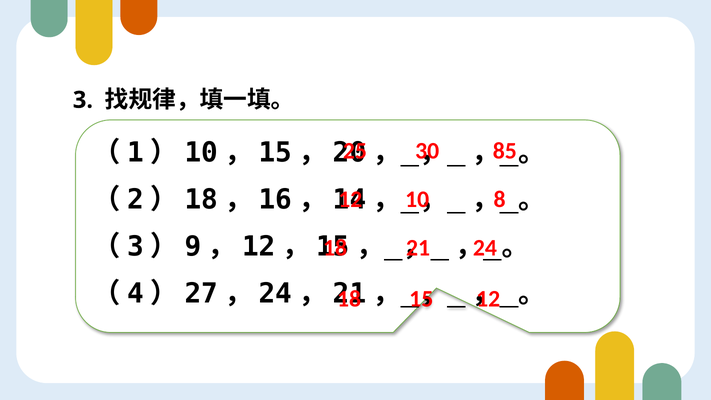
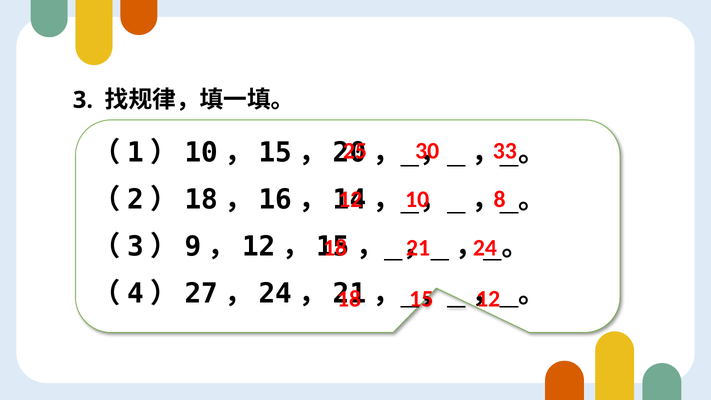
85: 85 -> 33
